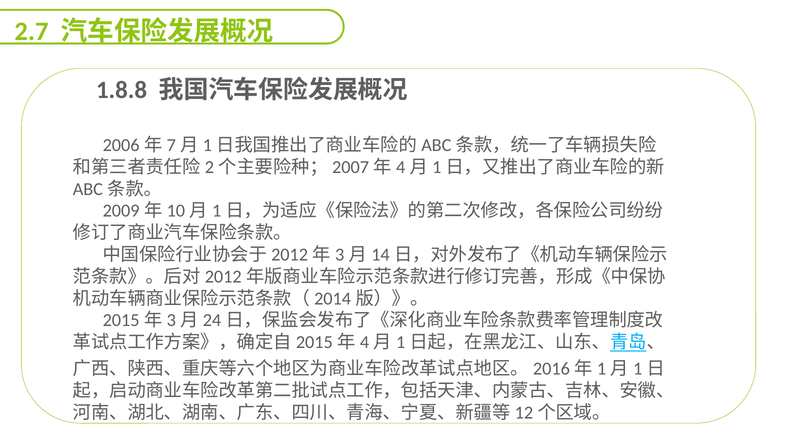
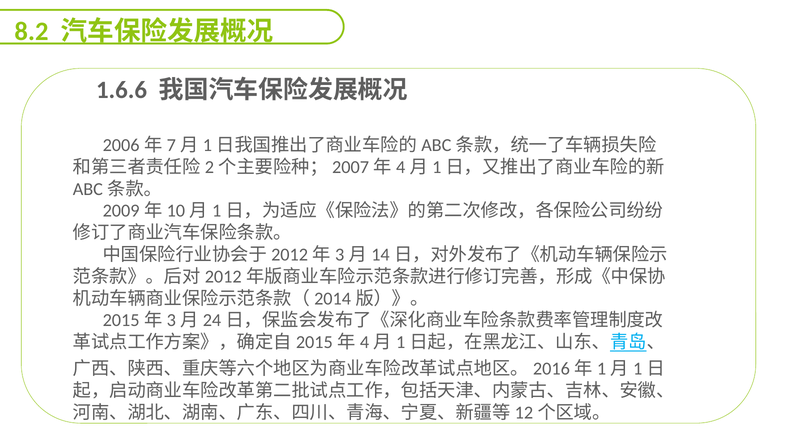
2.7: 2.7 -> 8.2
1.8.8: 1.8.8 -> 1.6.6
